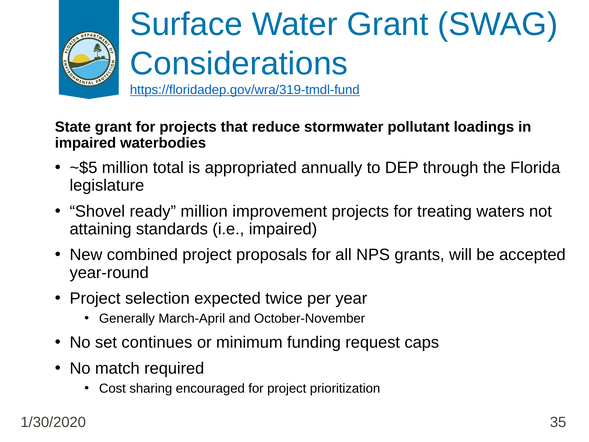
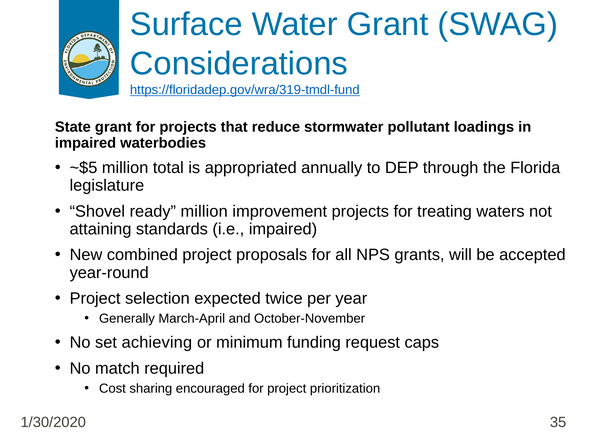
continues: continues -> achieving
